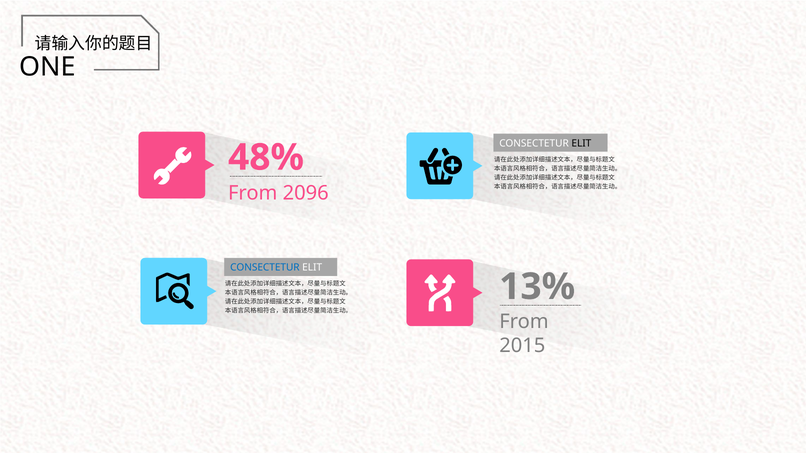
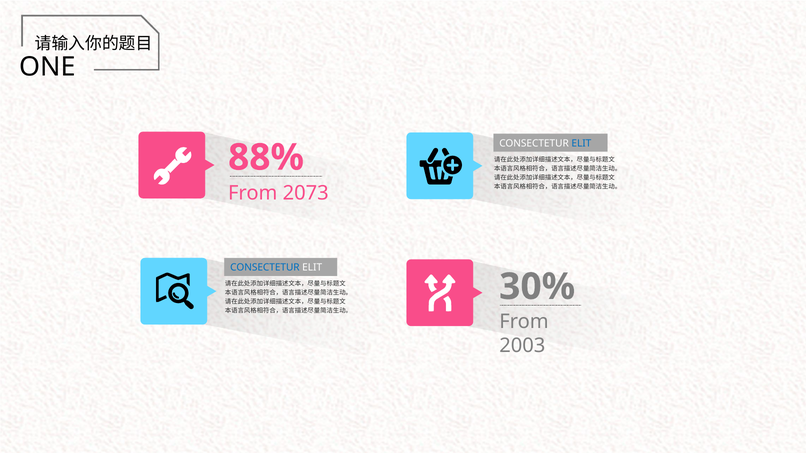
ELIT at (581, 144) colour: black -> blue
48%: 48% -> 88%
2096: 2096 -> 2073
13%: 13% -> 30%
2015: 2015 -> 2003
